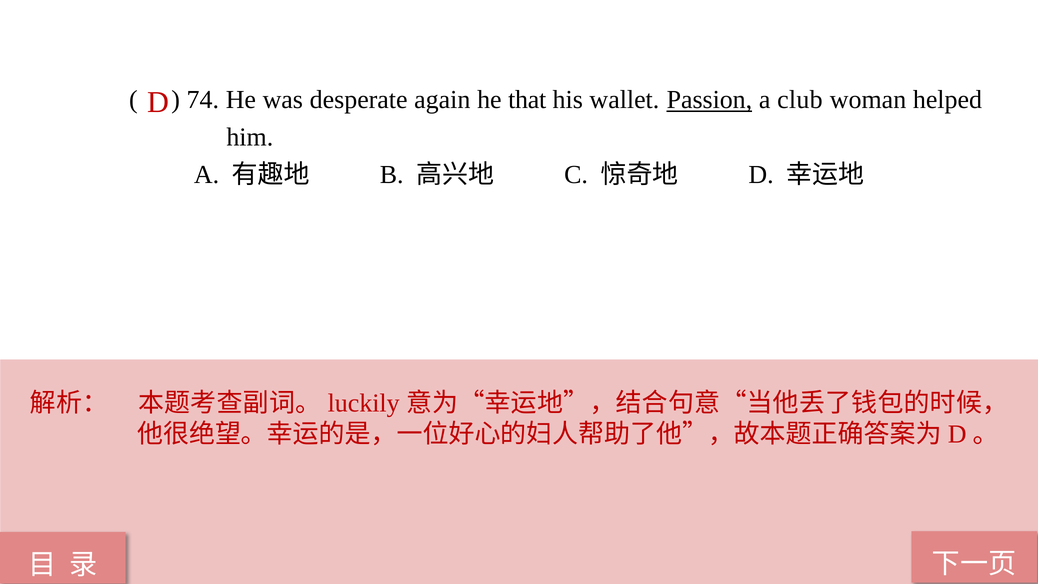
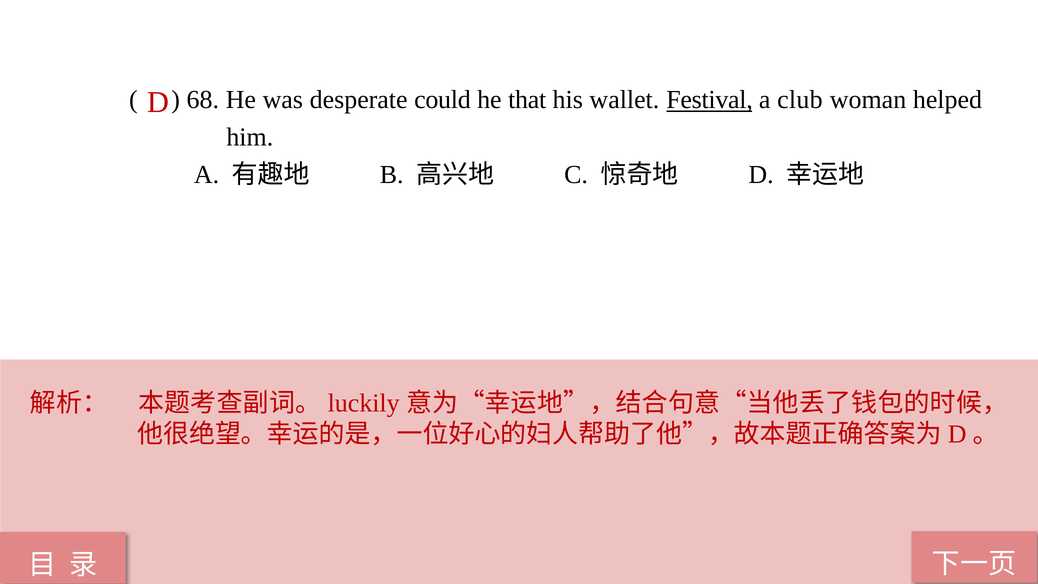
74: 74 -> 68
again: again -> could
Passion: Passion -> Festival
